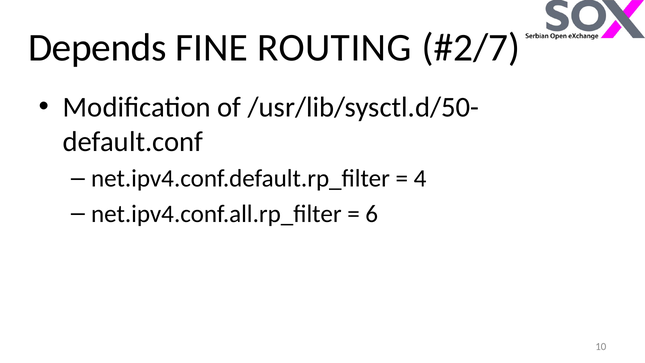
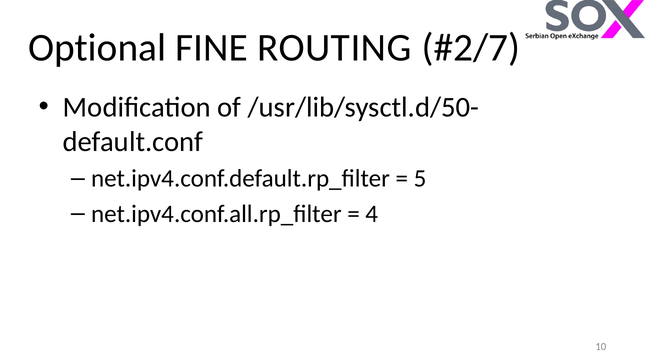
Depends: Depends -> Optional
4: 4 -> 5
6: 6 -> 4
